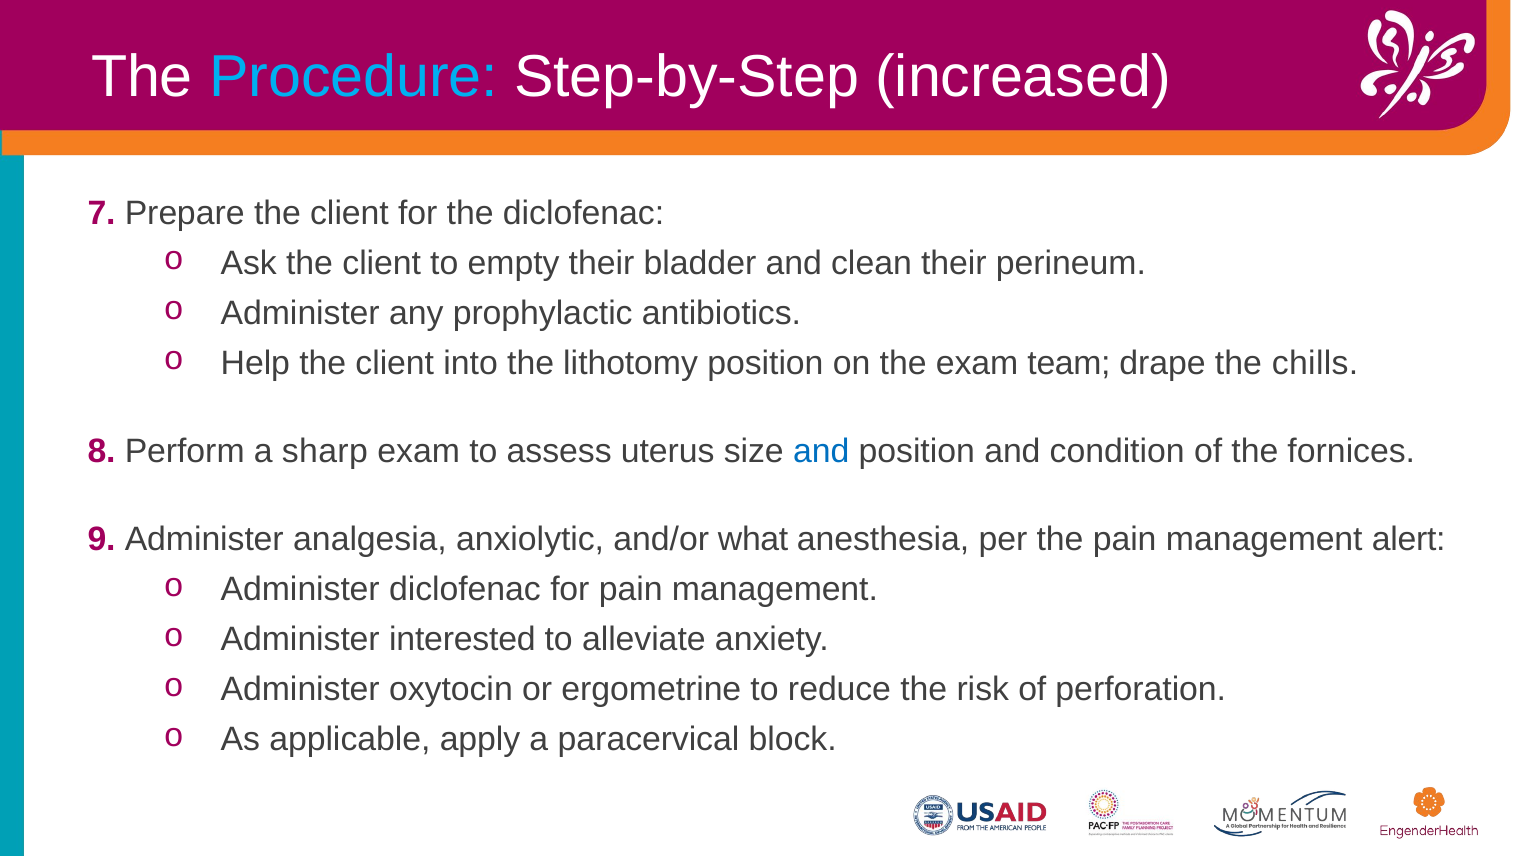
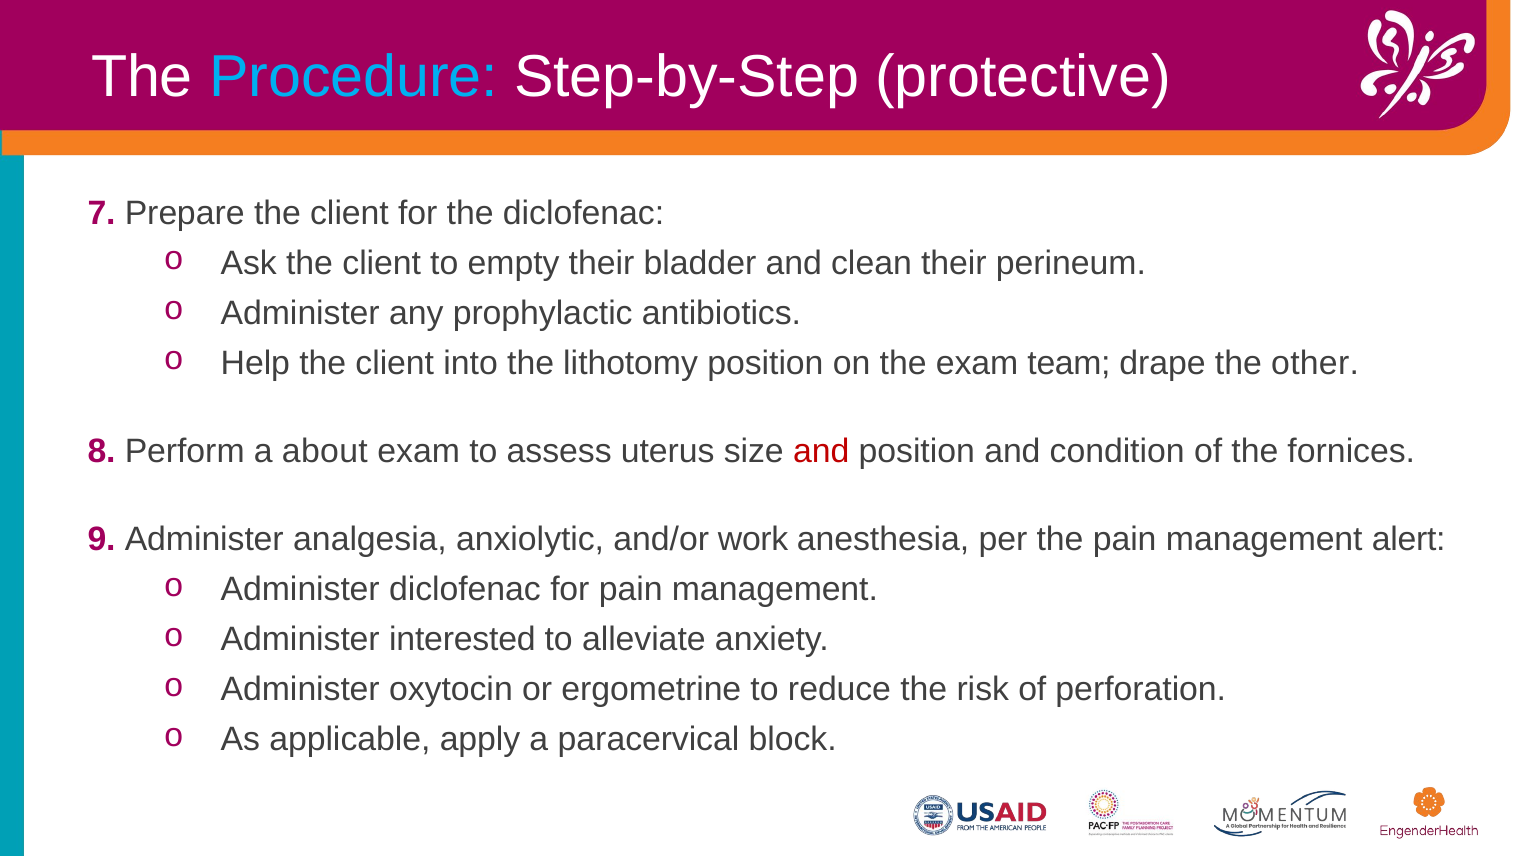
increased: increased -> protective
chills: chills -> other
sharp: sharp -> about
and at (821, 451) colour: blue -> red
what: what -> work
